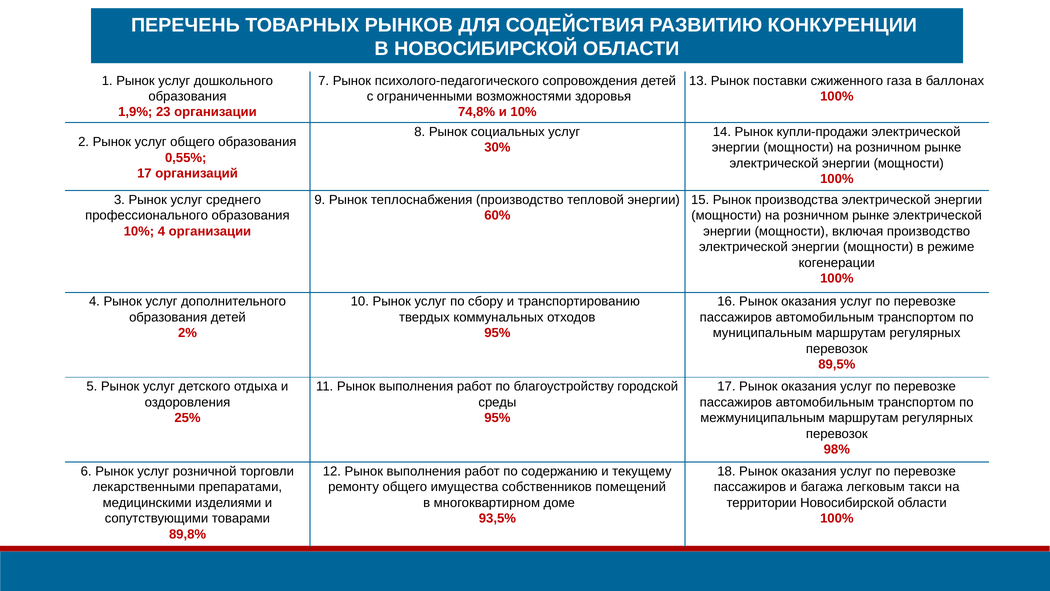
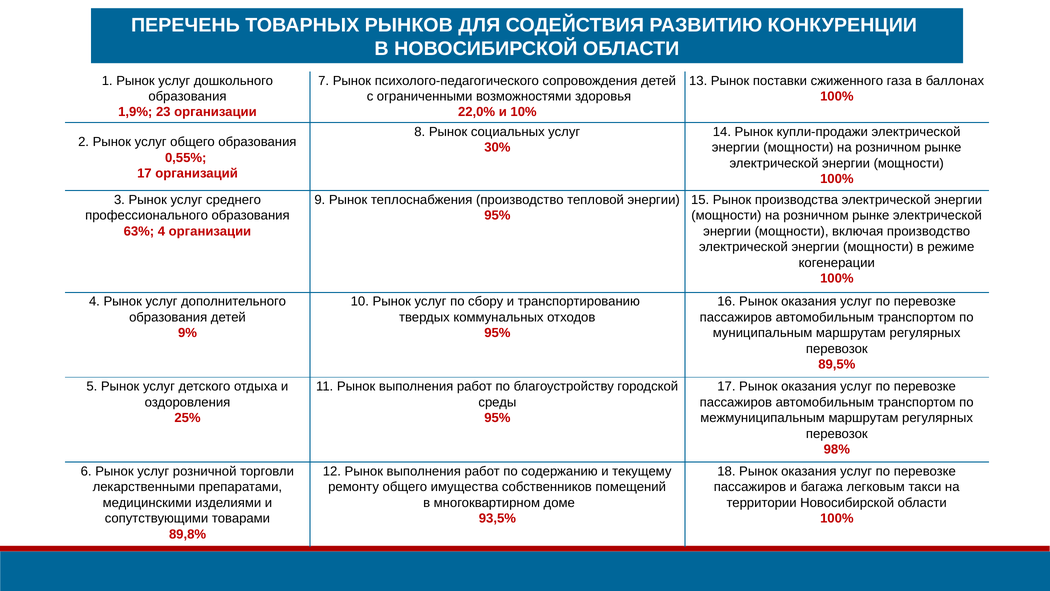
74,8%: 74,8% -> 22,0%
60% at (497, 215): 60% -> 95%
10% at (139, 231): 10% -> 63%
2%: 2% -> 9%
